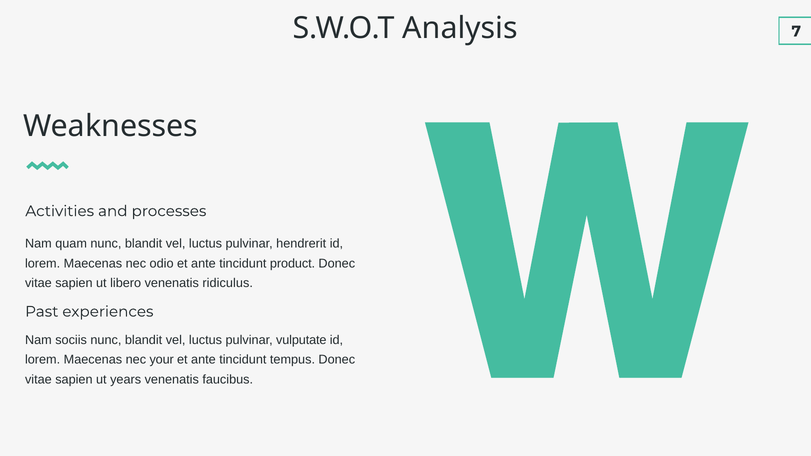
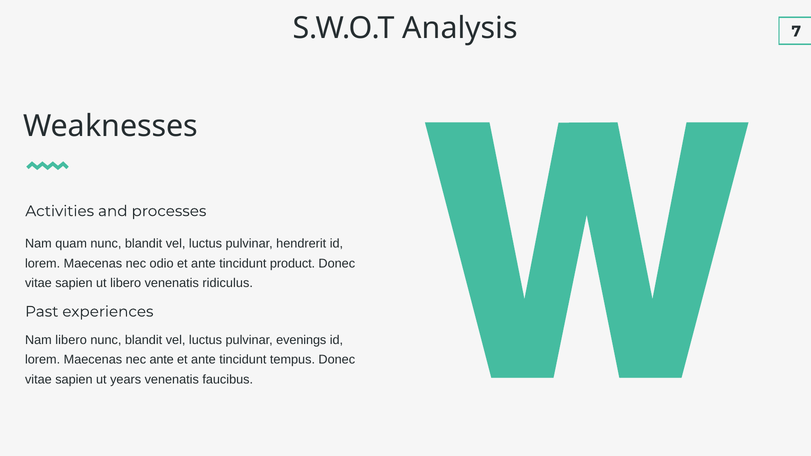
Nam sociis: sociis -> libero
vulputate: vulputate -> evenings
nec your: your -> ante
